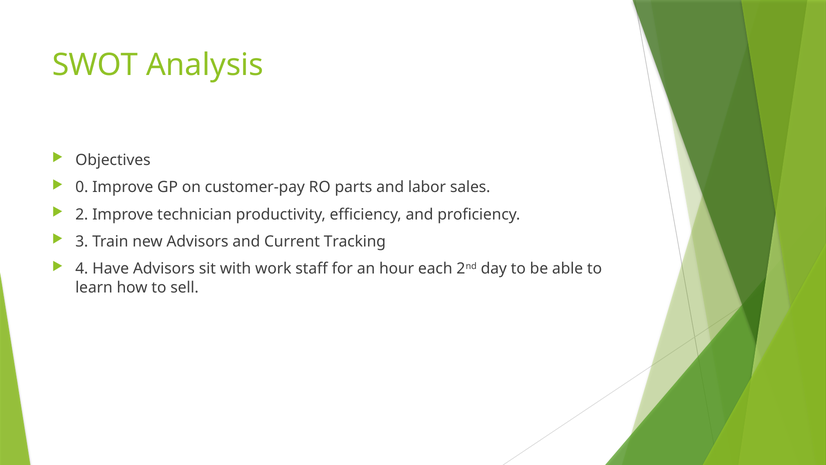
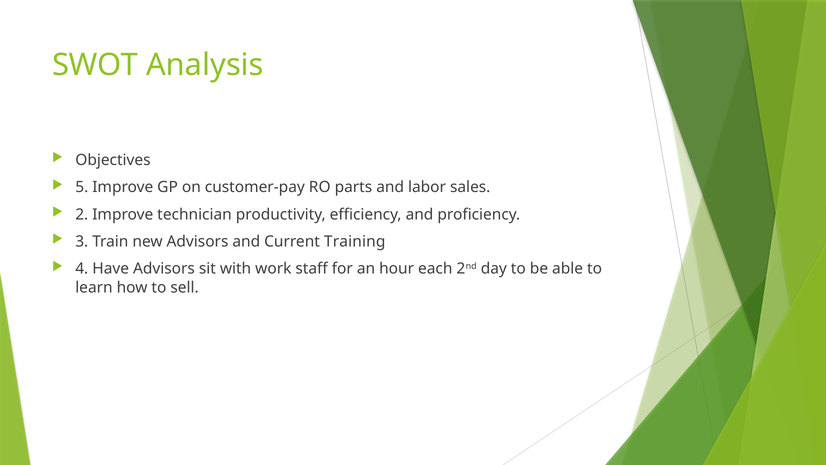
0: 0 -> 5
Tracking: Tracking -> Training
